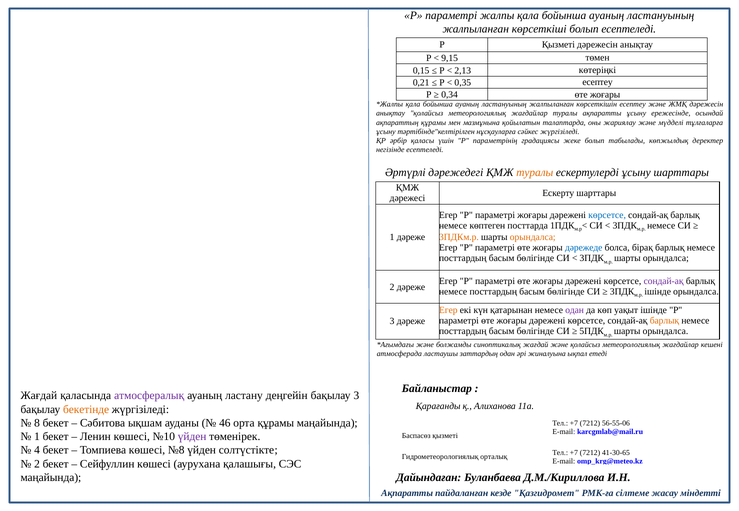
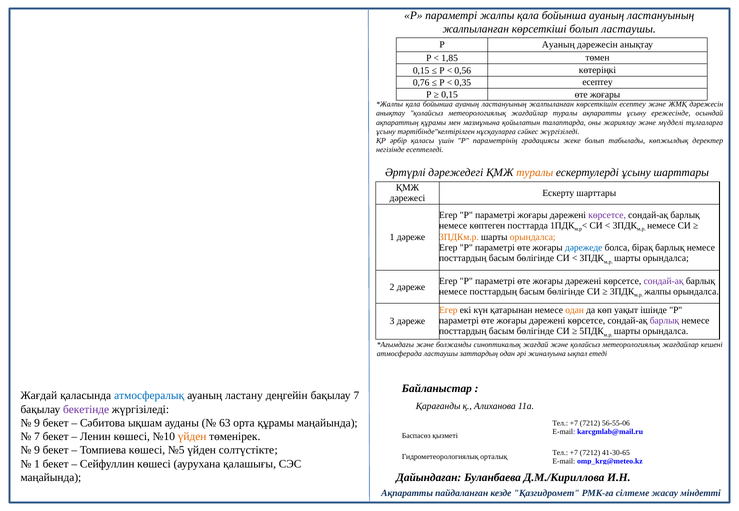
болып есептеледі: есептеледі -> ластаушы
Р Қызметі: Қызметі -> Ауаның
9,15: 9,15 -> 1,85
2,13: 2,13 -> 0,56
0,21: 0,21 -> 0,76
0,34 at (450, 95): 0,34 -> 0,15
көрсетсе at (607, 215) colour: blue -> purple
ішінде at (658, 292): ішінде -> жалпы
одан at (575, 311) colour: purple -> orange
барлық at (664, 321) colour: orange -> purple
атмосфералық colour: purple -> blue
бақылау 3: 3 -> 7
бекетінде colour: orange -> purple
8 at (37, 423): 8 -> 9
46: 46 -> 63
1 at (37, 437): 1 -> 7
үйден at (192, 437) colour: purple -> orange
4 at (37, 451): 4 -> 9
№8: №8 -> №5
2 at (37, 464): 2 -> 1
